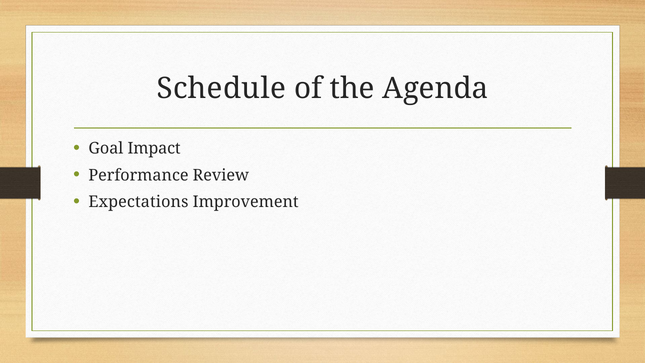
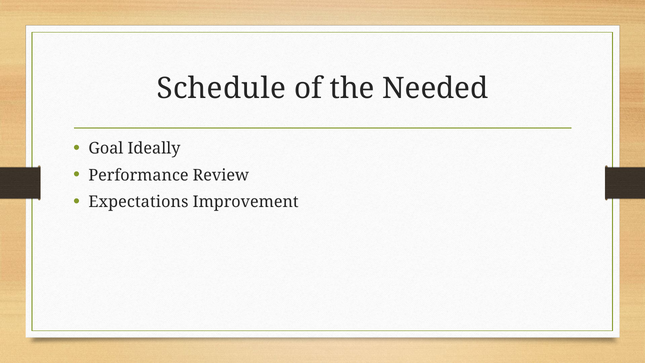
Agenda: Agenda -> Needed
Impact: Impact -> Ideally
